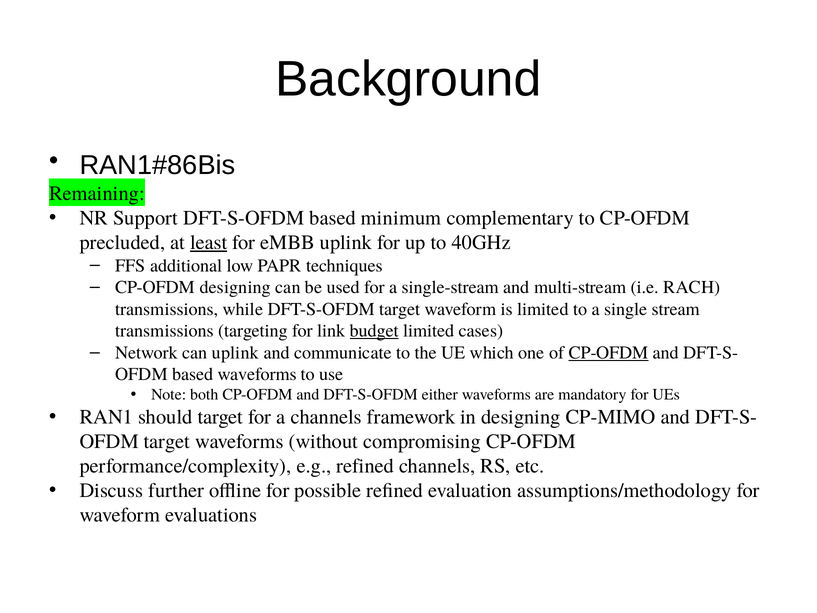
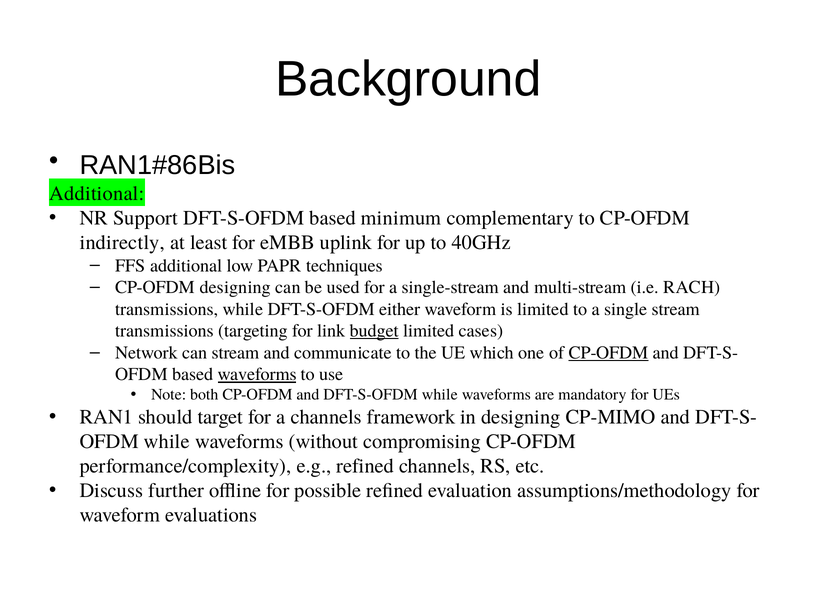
Remaining at (97, 193): Remaining -> Additional
precluded: precluded -> indirectly
least underline: present -> none
DFT-S-OFDM target: target -> either
can uplink: uplink -> stream
waveforms at (257, 374) underline: none -> present
DFT-S-OFDM either: either -> while
target at (167, 441): target -> while
